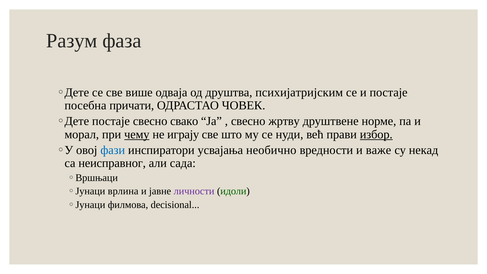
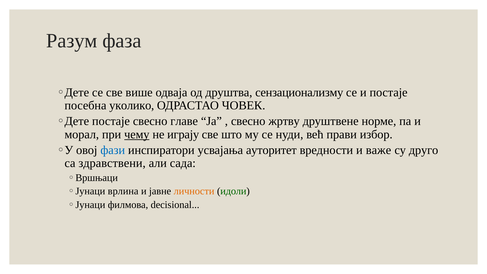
психијатријским: психијатријским -> сензационализму
причати: причати -> уколико
свако: свако -> главе
избор underline: present -> none
необично: необично -> ауторитет
некад: некад -> друго
неисправног: неисправног -> здравствени
личности colour: purple -> orange
